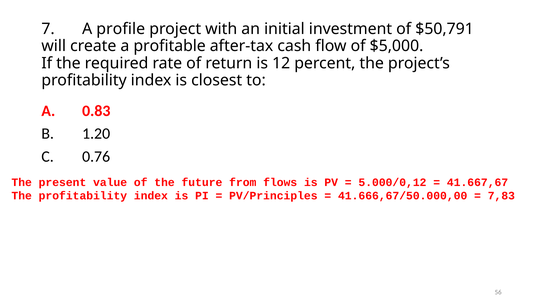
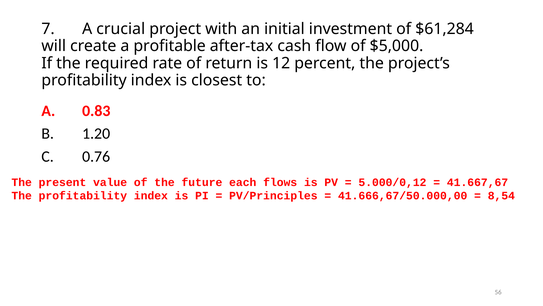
profile: profile -> crucial
$50,791: $50,791 -> $61,284
from: from -> each
7,83: 7,83 -> 8,54
